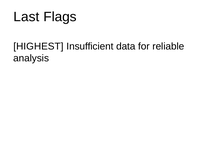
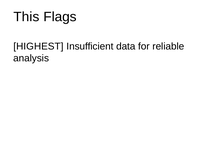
Last: Last -> This
